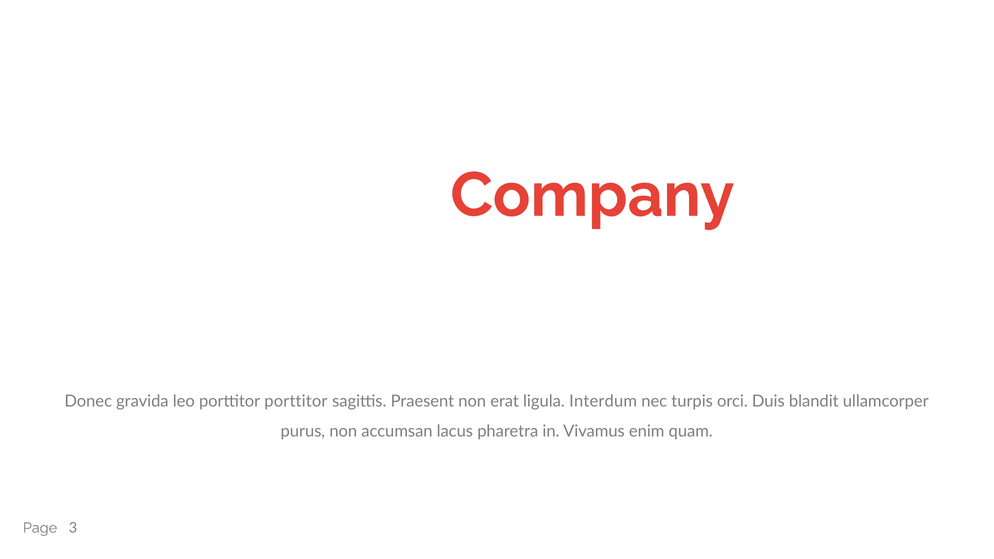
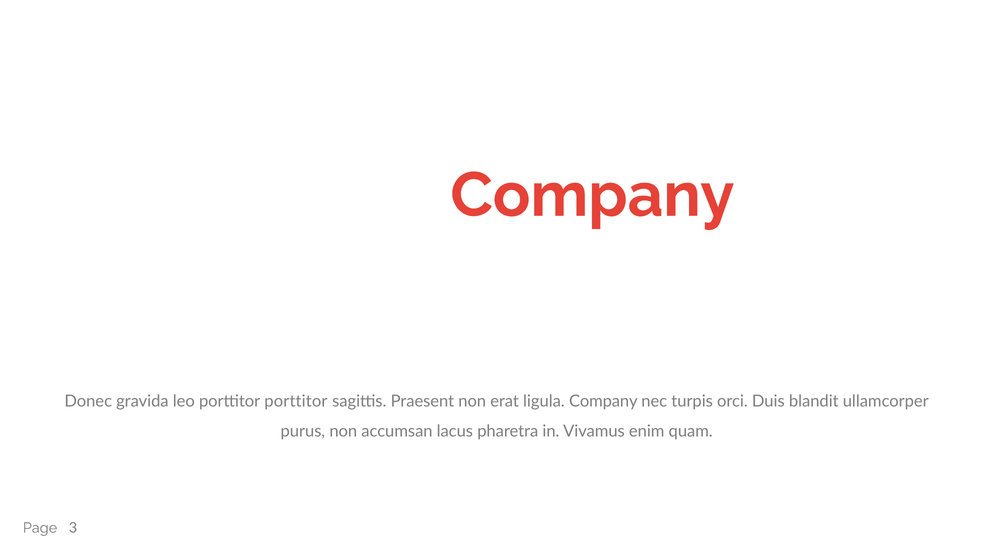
ligula Interdum: Interdum -> Company
